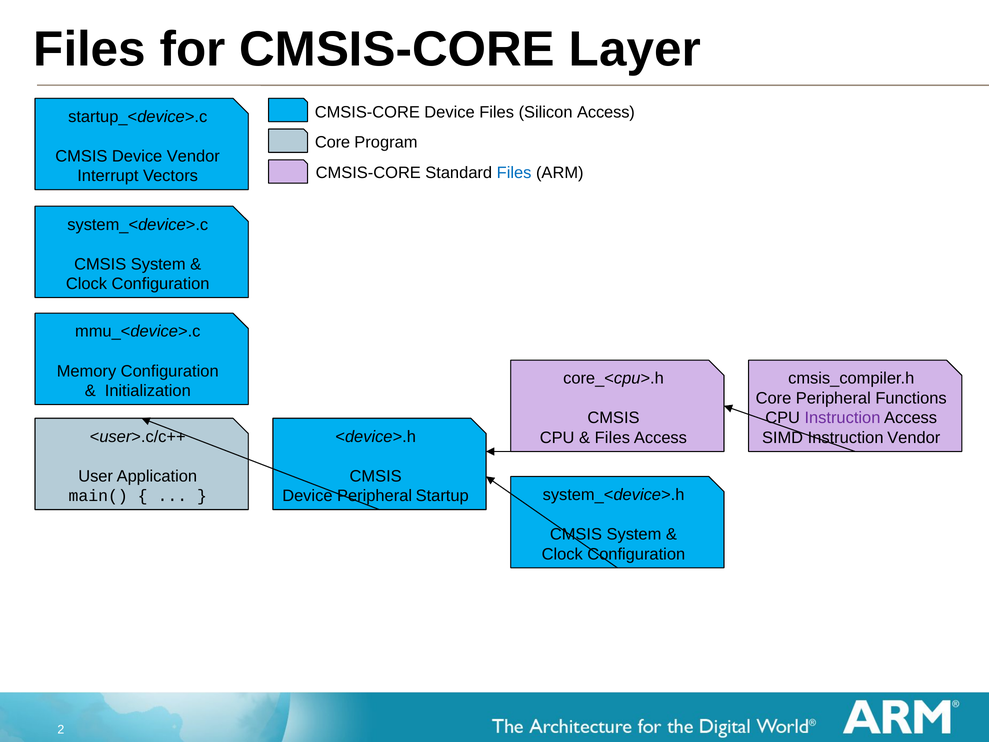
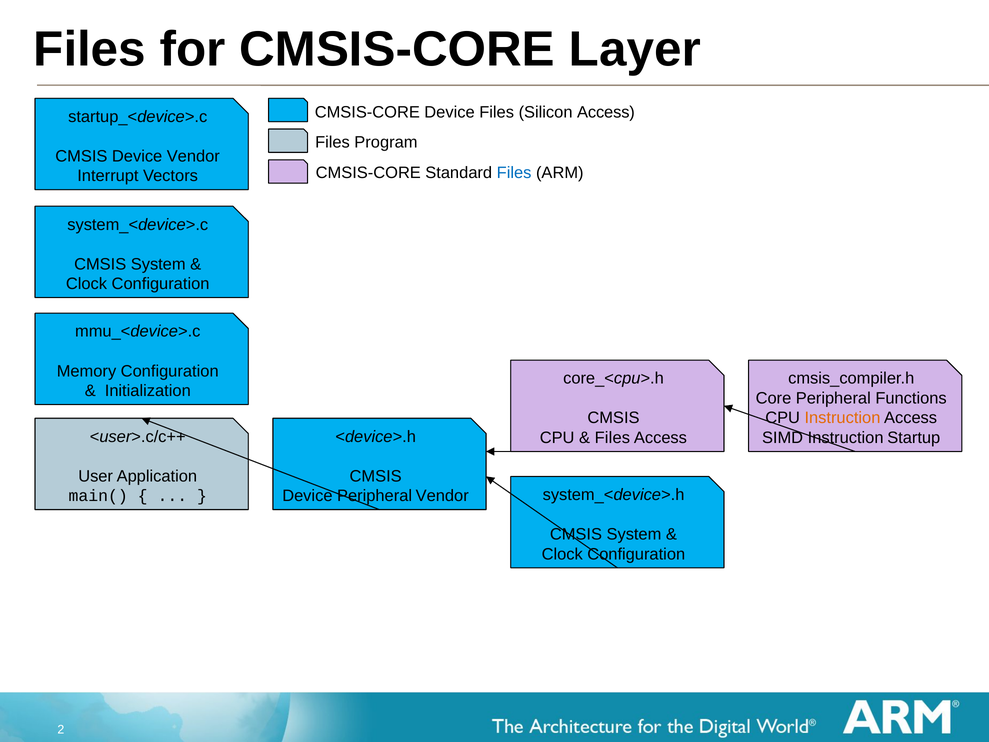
Core at (333, 142): Core -> Files
Instruction at (842, 418) colour: purple -> orange
Instruction Vendor: Vendor -> Startup
Peripheral Startup: Startup -> Vendor
